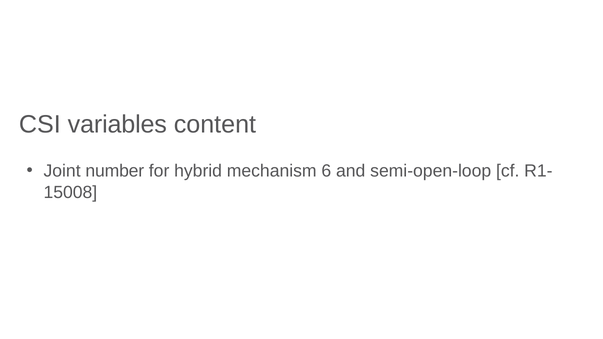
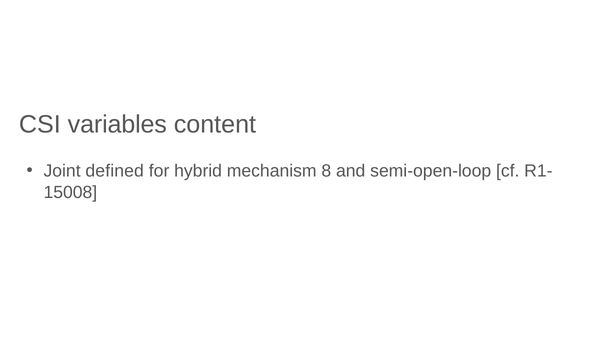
number: number -> defined
6: 6 -> 8
